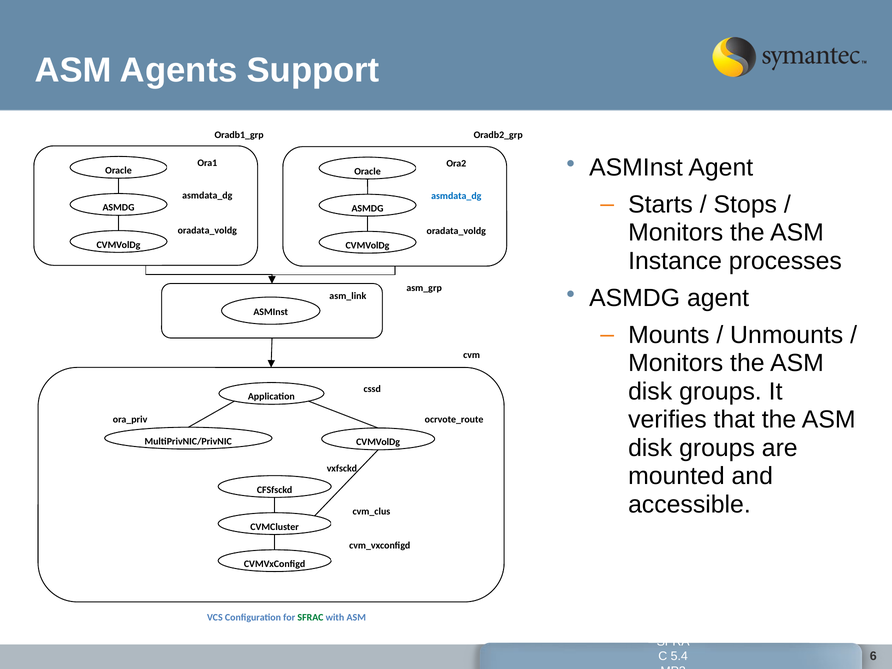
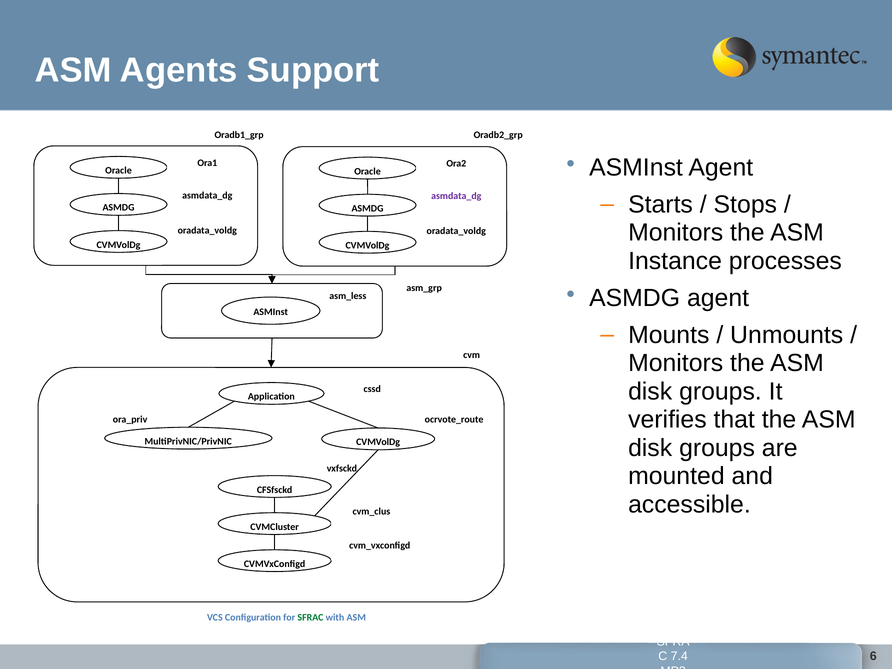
asmdata_dg at (456, 196) colour: blue -> purple
asm_link: asm_link -> asm_less
5.4: 5.4 -> 7.4
